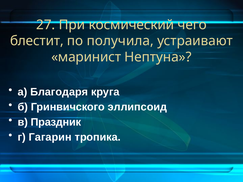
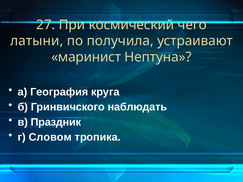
блестит: блестит -> латыни
Благодаря: Благодаря -> География
эллипсоид: эллипсоид -> наблюдать
Гагарин: Гагарин -> Словом
